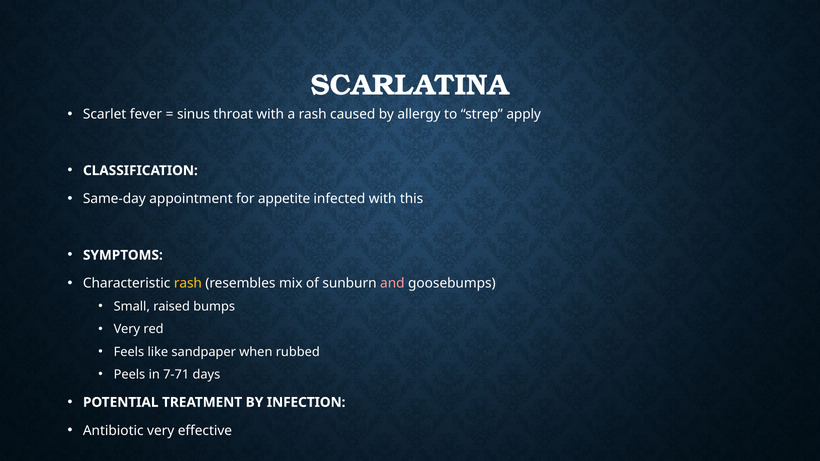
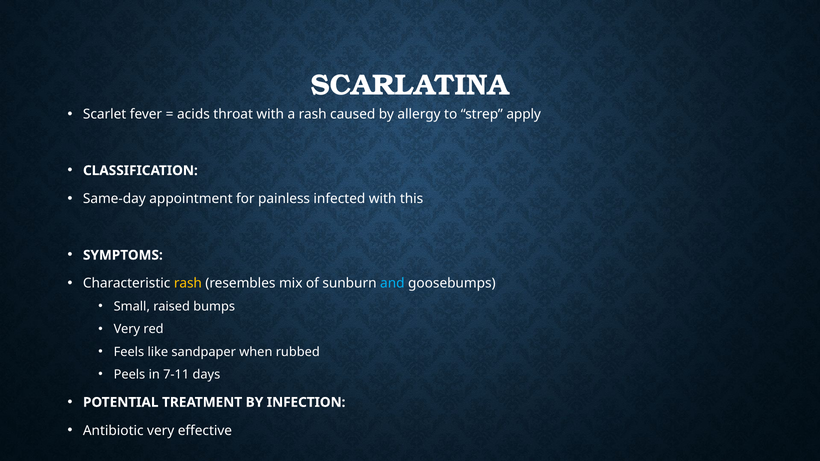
sinus: sinus -> acids
appetite: appetite -> painless
and colour: pink -> light blue
7-71: 7-71 -> 7-11
